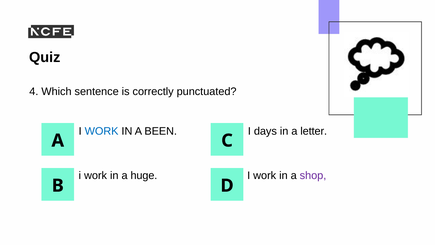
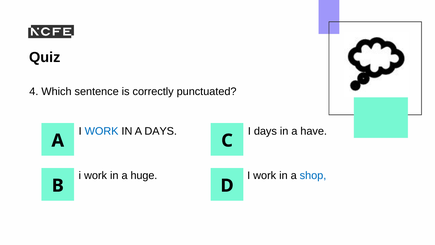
A BEEN: BEEN -> DAYS
letter: letter -> have
shop colour: purple -> blue
